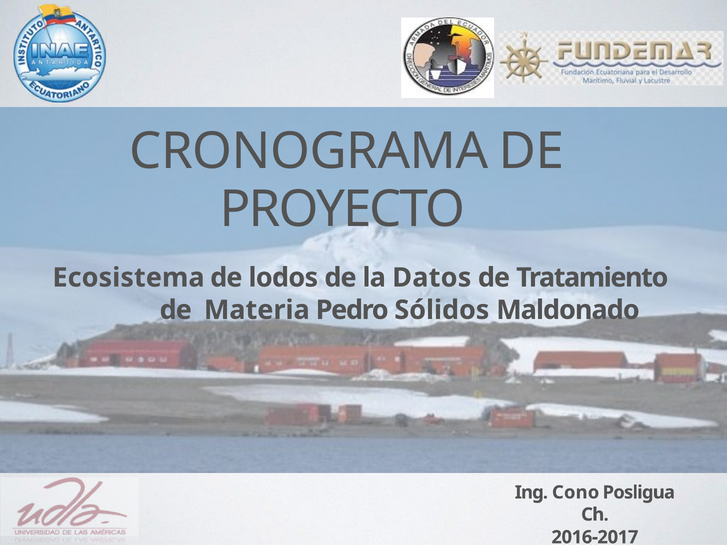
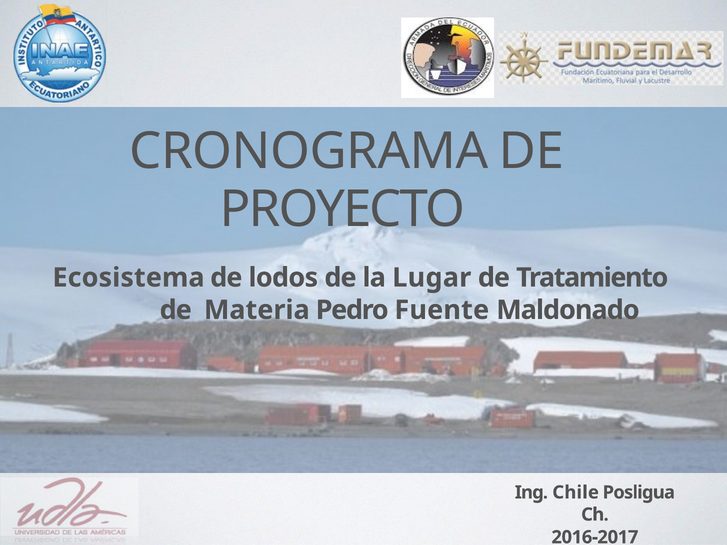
Datos: Datos -> Lugar
Sólidos: Sólidos -> Fuente
Cono: Cono -> Chile
